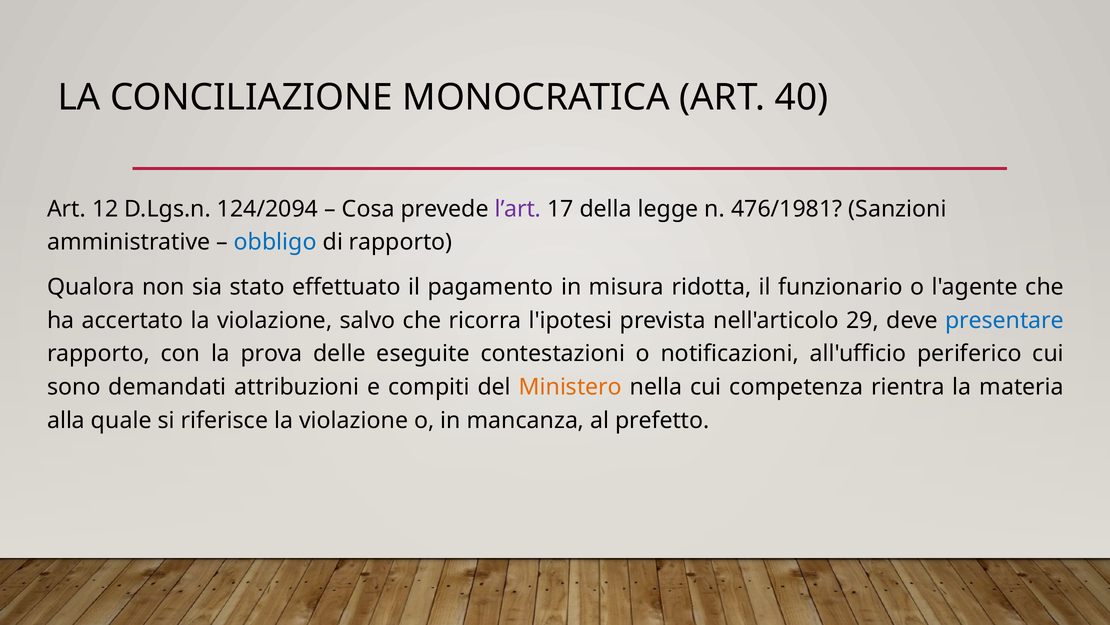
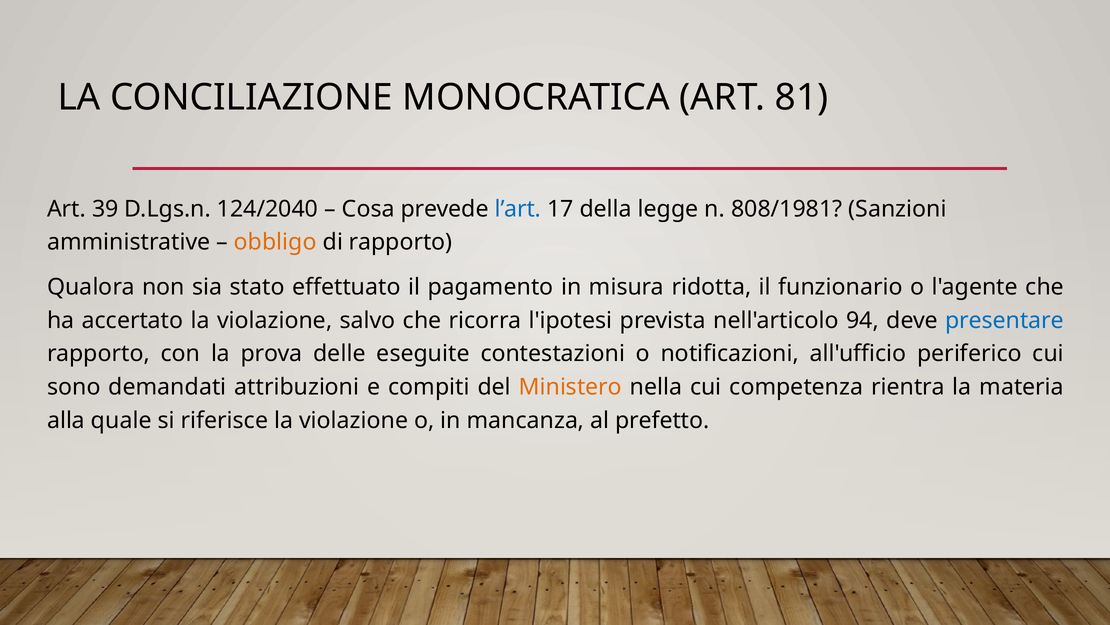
40: 40 -> 81
12: 12 -> 39
124/2094: 124/2094 -> 124/2040
l’art colour: purple -> blue
476/1981: 476/1981 -> 808/1981
obbligo colour: blue -> orange
29: 29 -> 94
